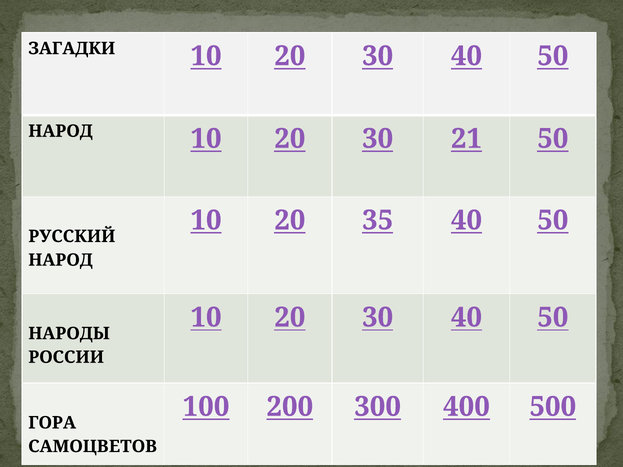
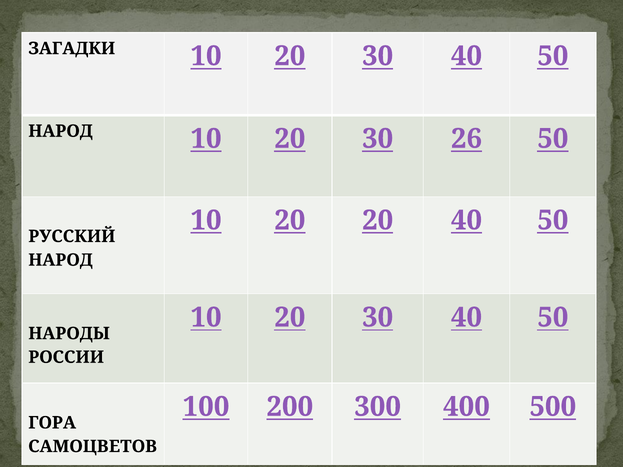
21: 21 -> 26
20 35: 35 -> 20
